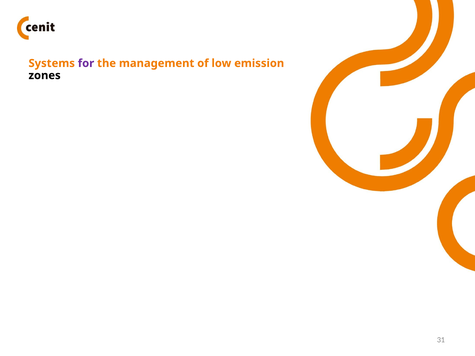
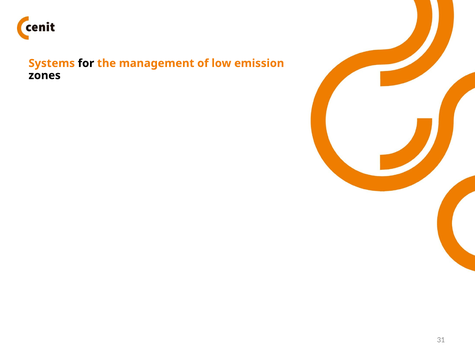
for colour: purple -> black
